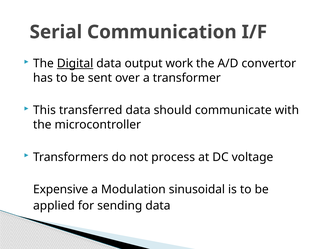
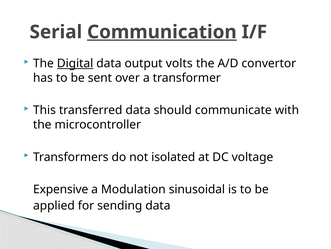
Communication underline: none -> present
work: work -> volts
process: process -> isolated
